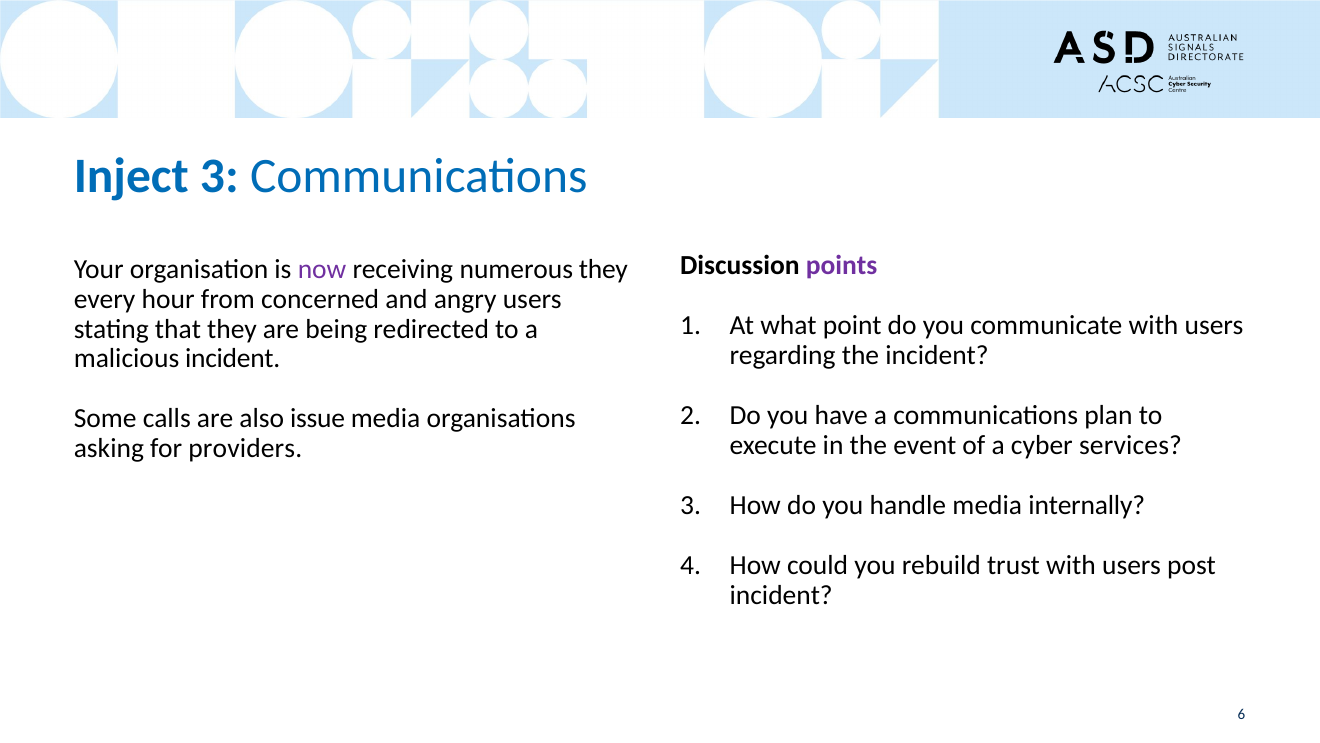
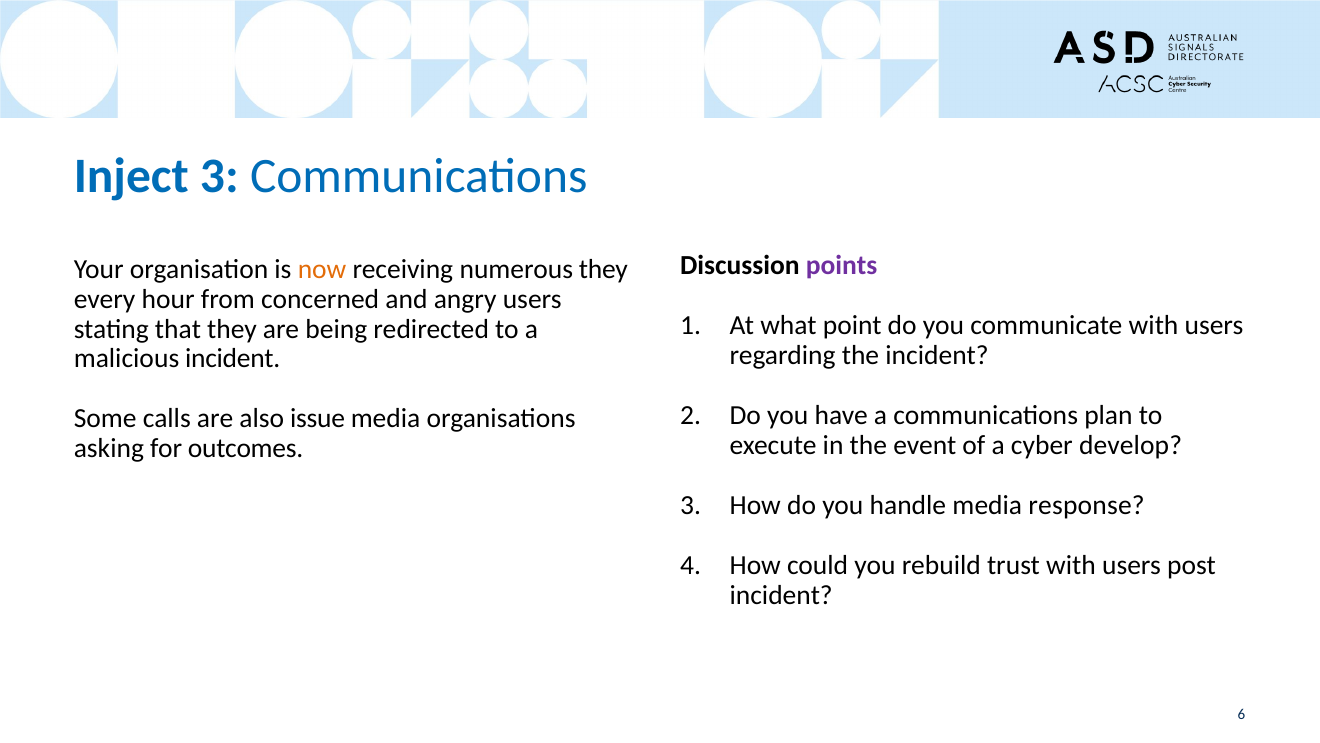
now colour: purple -> orange
services: services -> develop
providers: providers -> outcomes
internally: internally -> response
